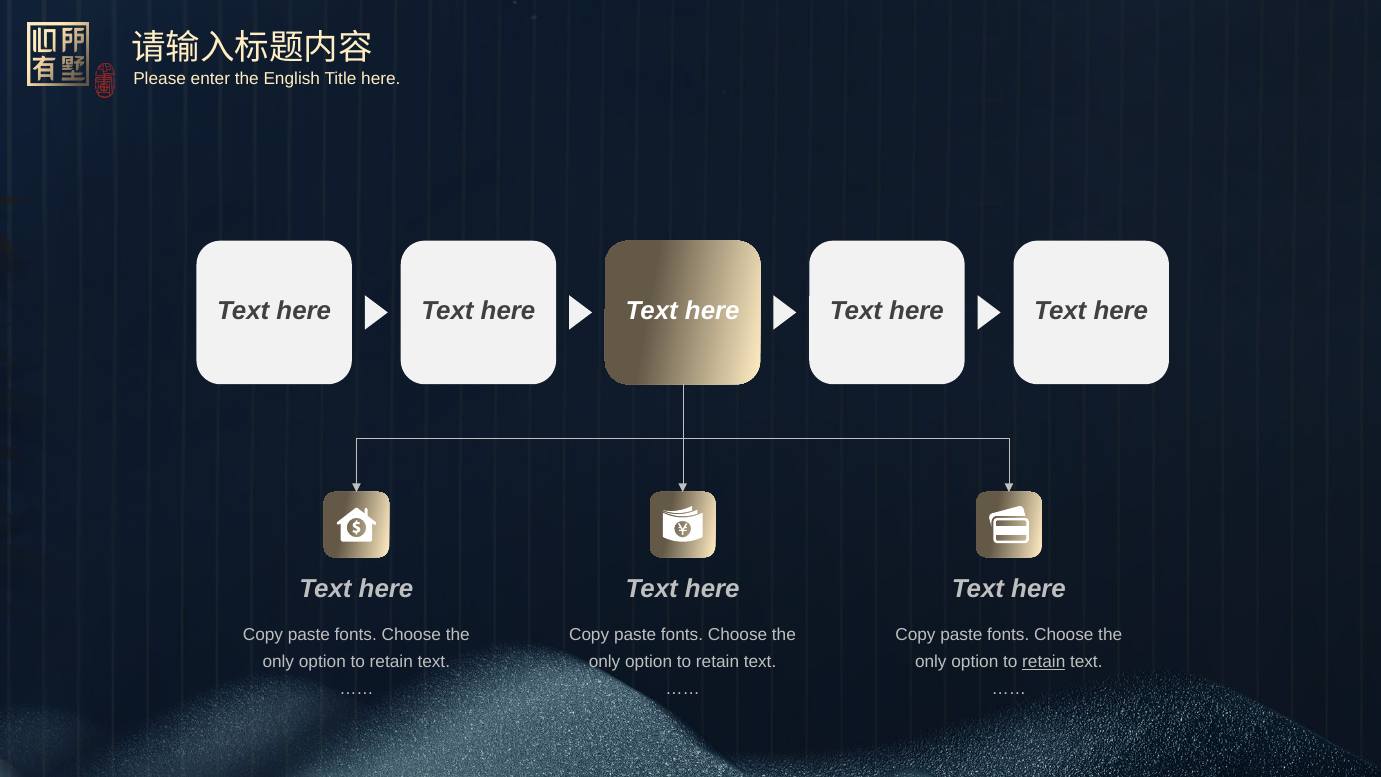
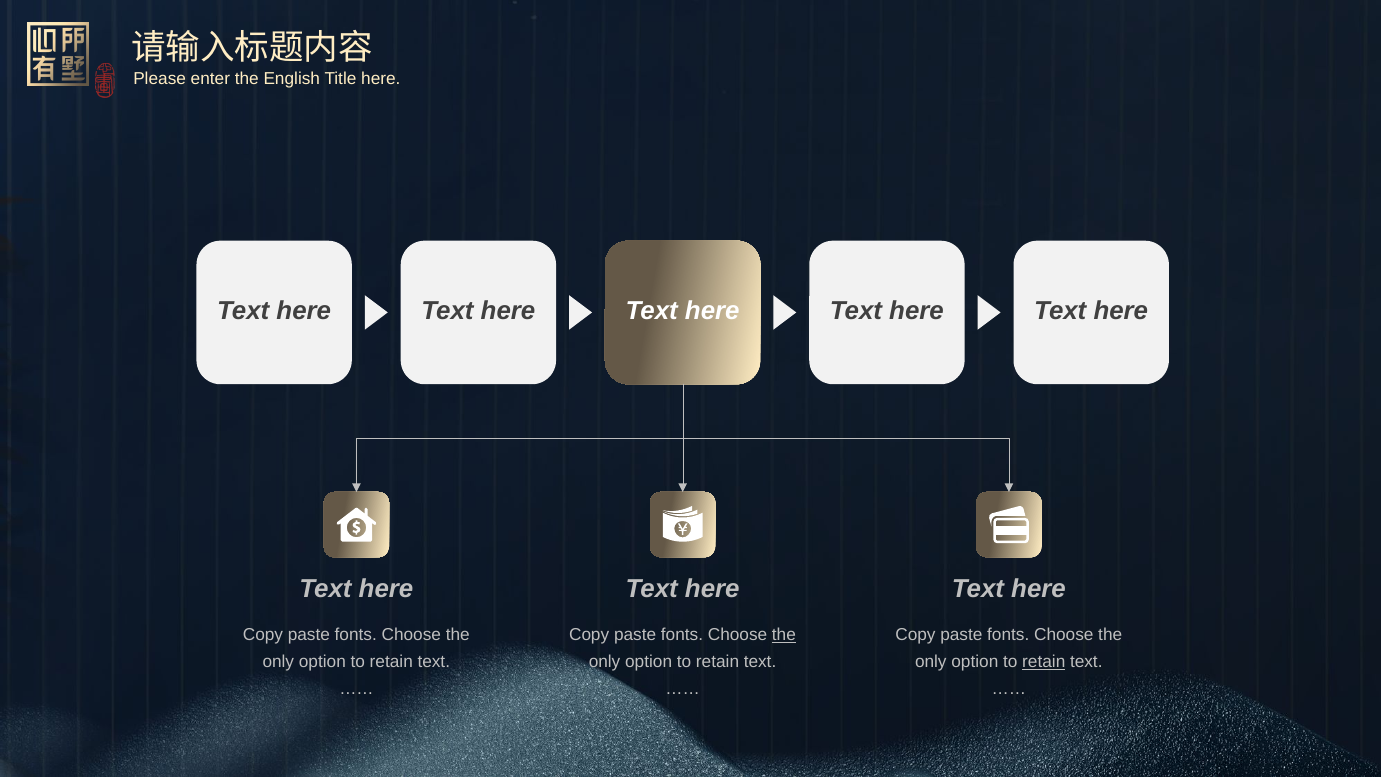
the at (784, 635) underline: none -> present
